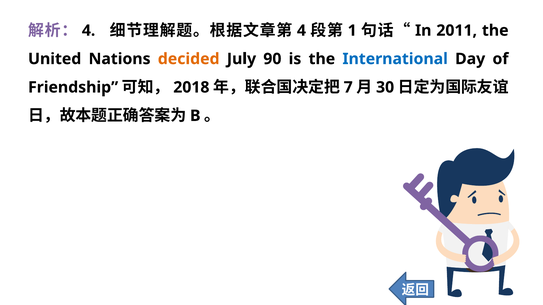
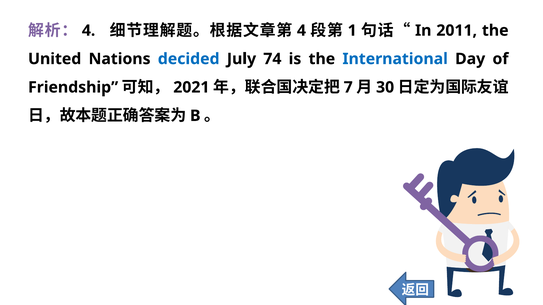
decided colour: orange -> blue
90: 90 -> 74
2018: 2018 -> 2021
